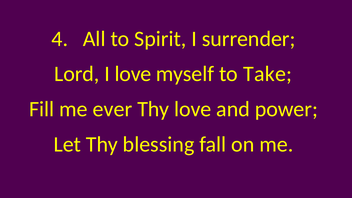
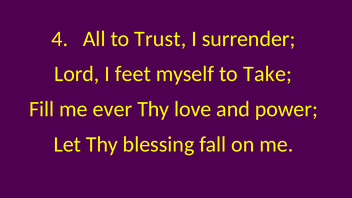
Spirit: Spirit -> Trust
I love: love -> feet
